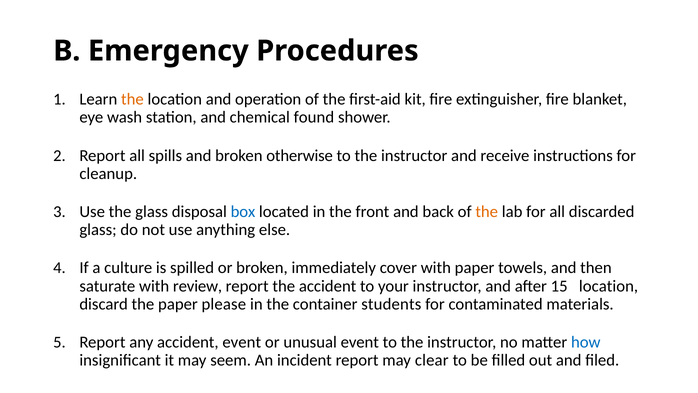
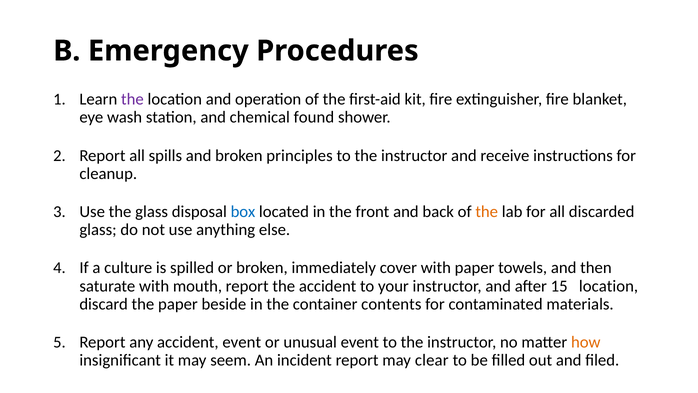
the at (132, 99) colour: orange -> purple
otherwise: otherwise -> principles
review: review -> mouth
please: please -> beside
students: students -> contents
how colour: blue -> orange
